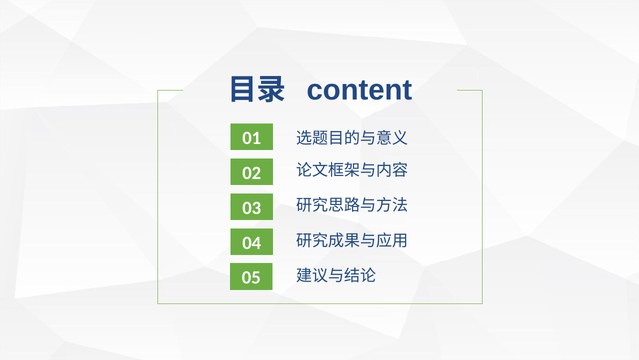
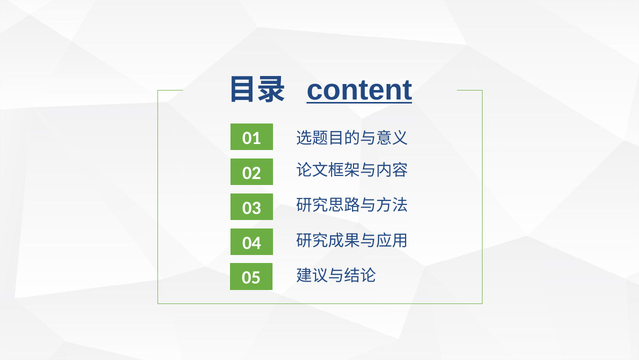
content underline: none -> present
